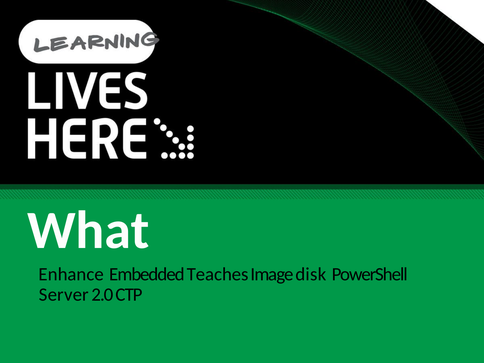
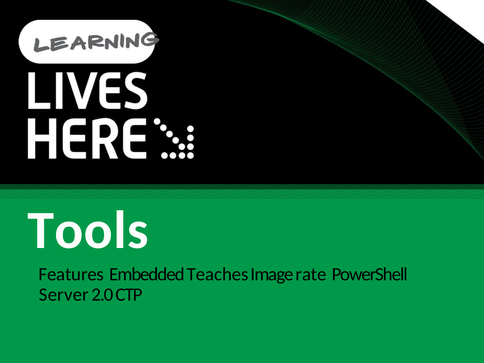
What: What -> Tools
Enhance: Enhance -> Features
disk: disk -> rate
